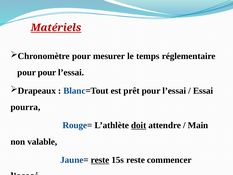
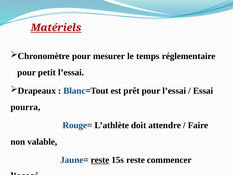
pour pour: pour -> petit
doit underline: present -> none
Main: Main -> Faire
